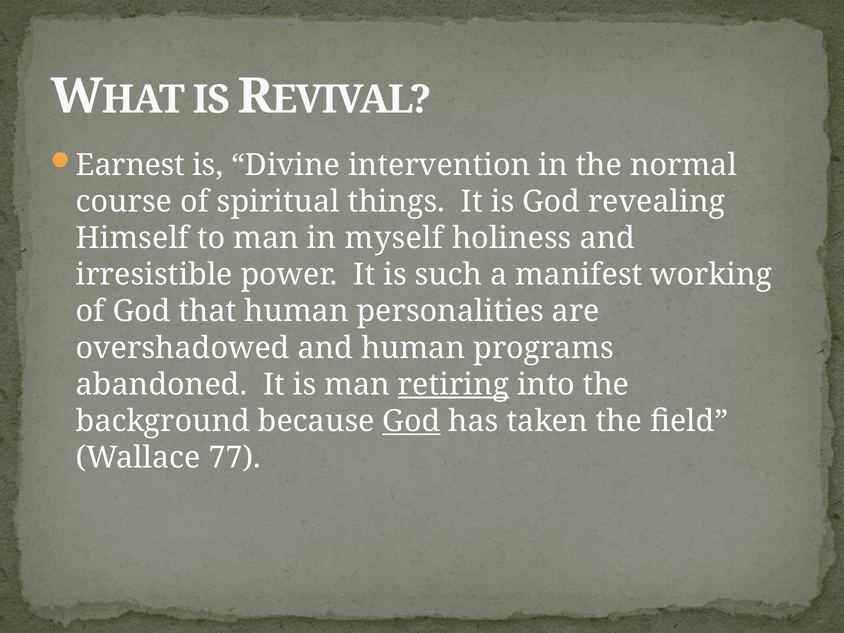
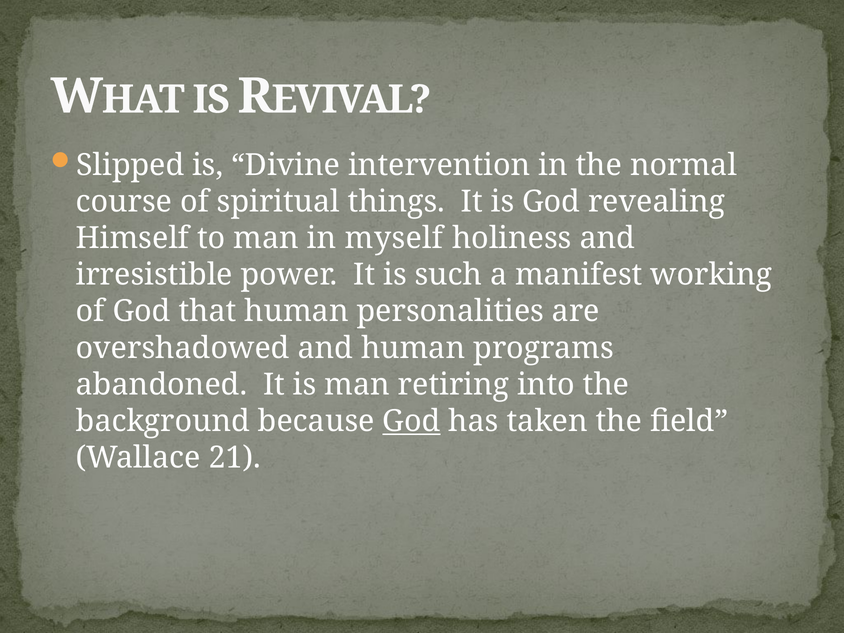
Earnest: Earnest -> Slipped
retiring underline: present -> none
77: 77 -> 21
